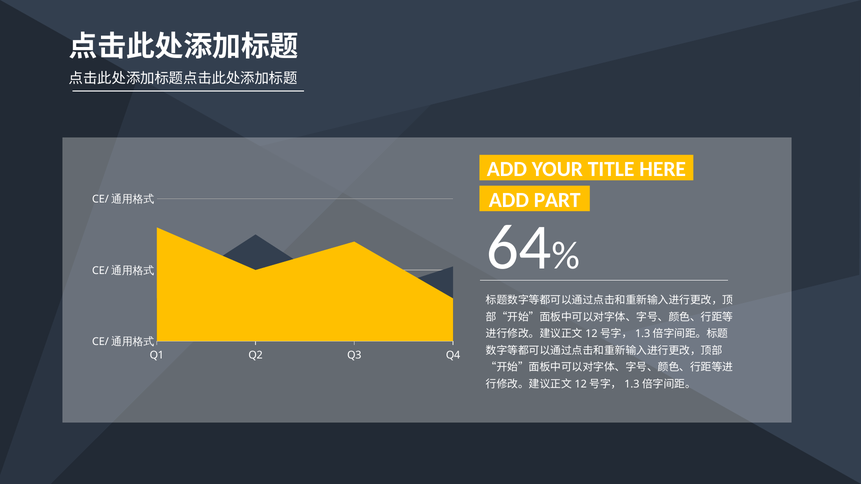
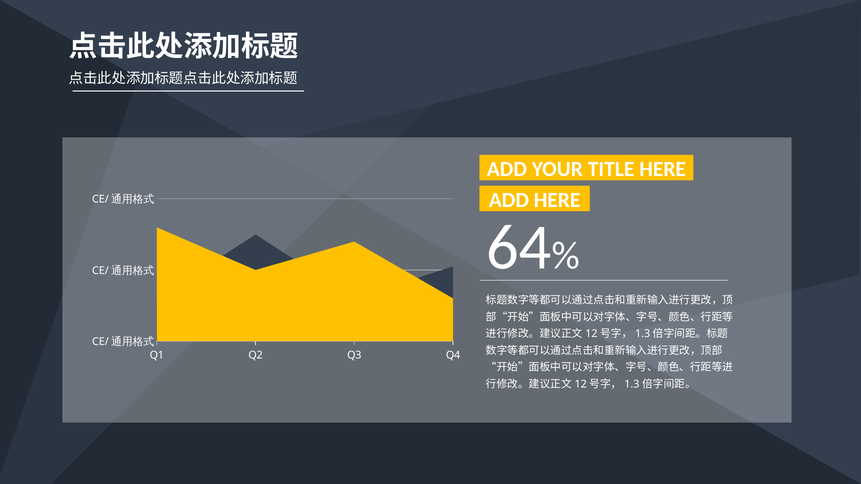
ADD PART: PART -> HERE
